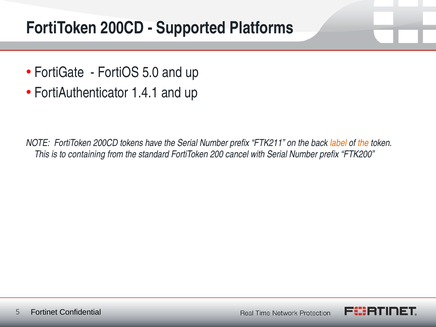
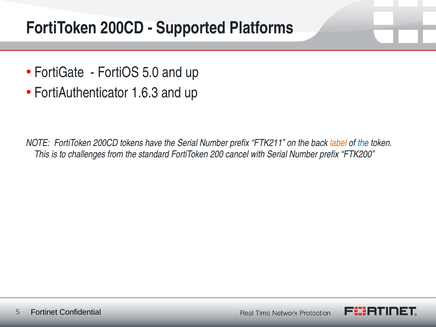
1.4.1: 1.4.1 -> 1.6.3
the at (363, 143) colour: orange -> blue
containing: containing -> challenges
